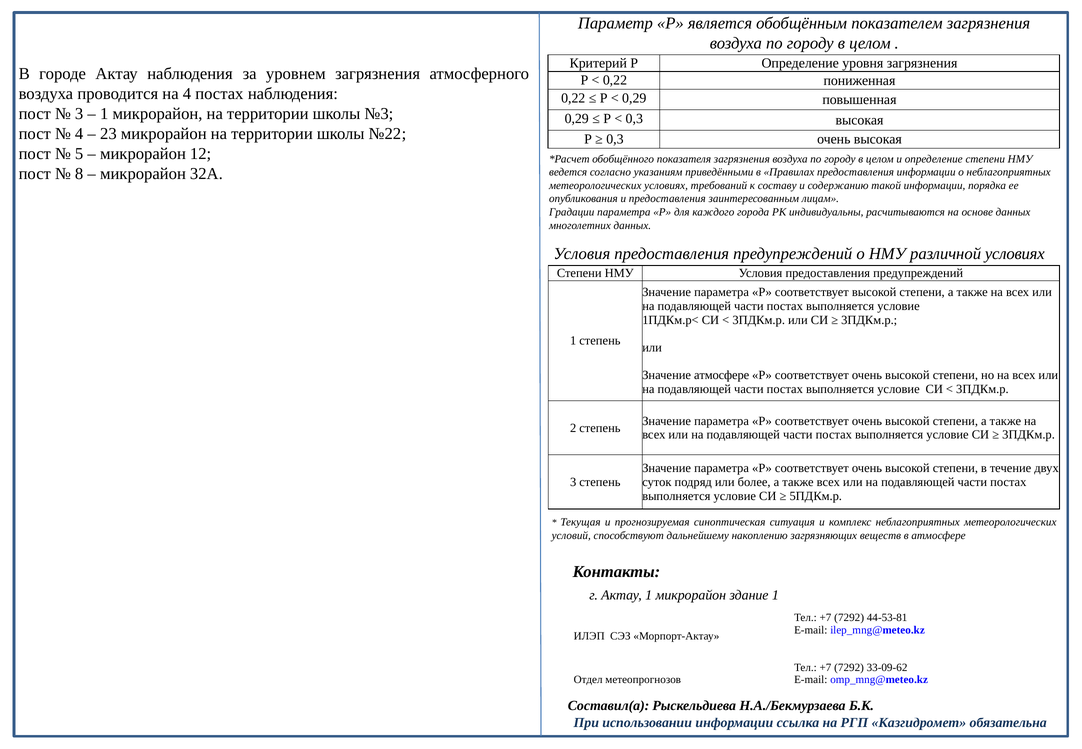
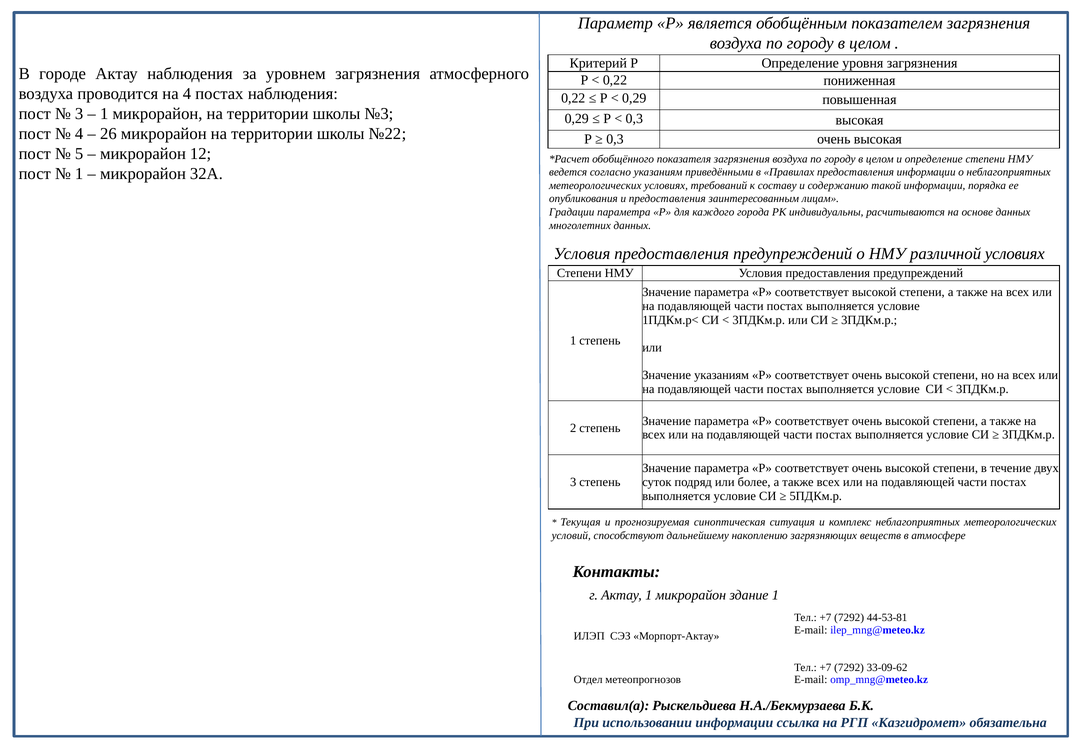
23: 23 -> 26
8 at (79, 174): 8 -> 1
Значение атмосфере: атмосфере -> указаниям
